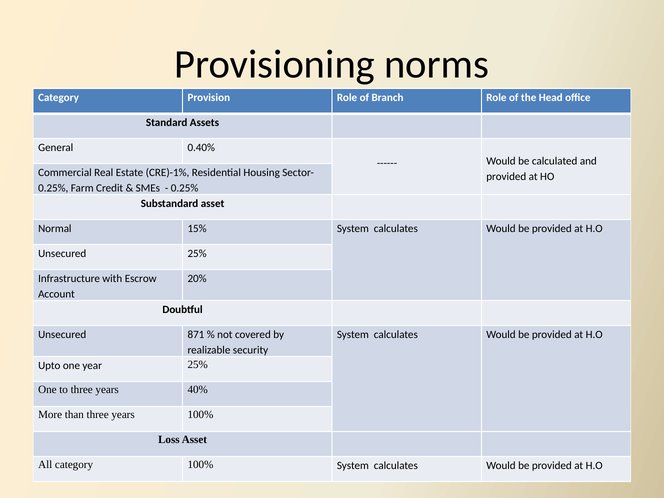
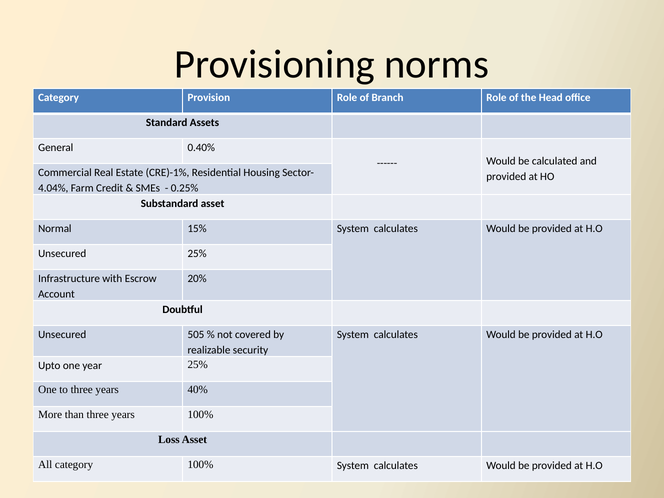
0.25% at (53, 188): 0.25% -> 4.04%
871: 871 -> 505
